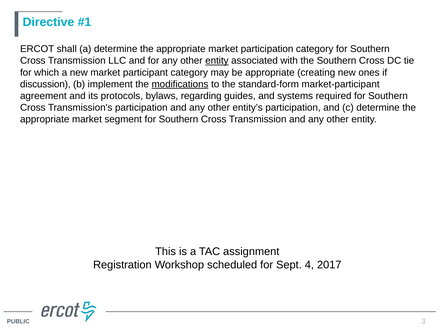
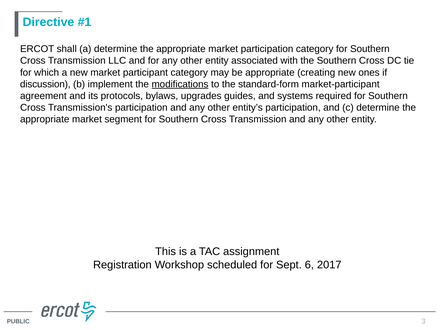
entity at (217, 61) underline: present -> none
regarding: regarding -> upgrades
4: 4 -> 6
